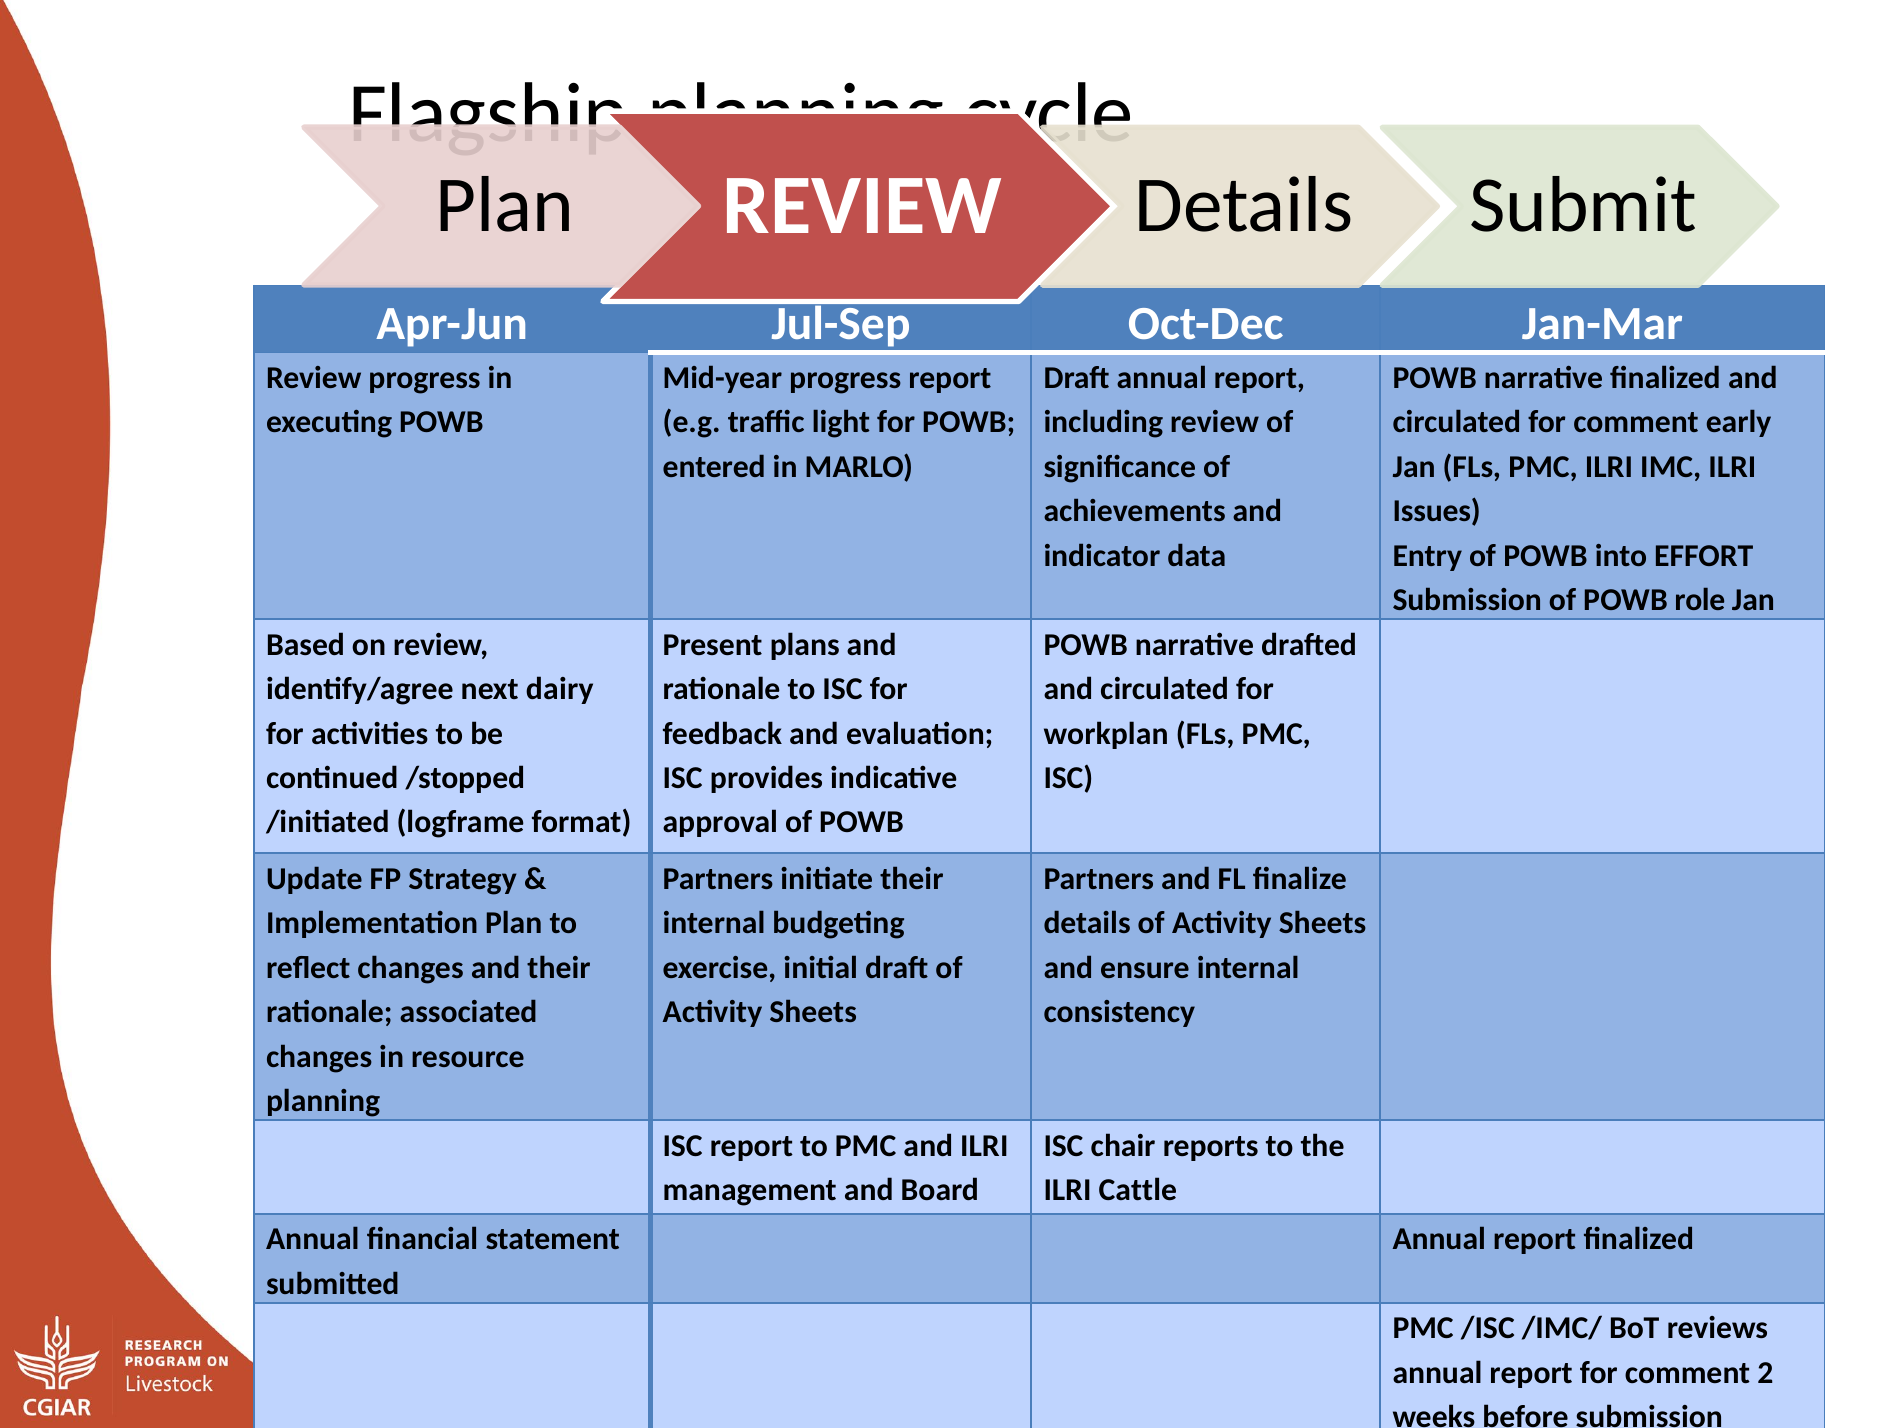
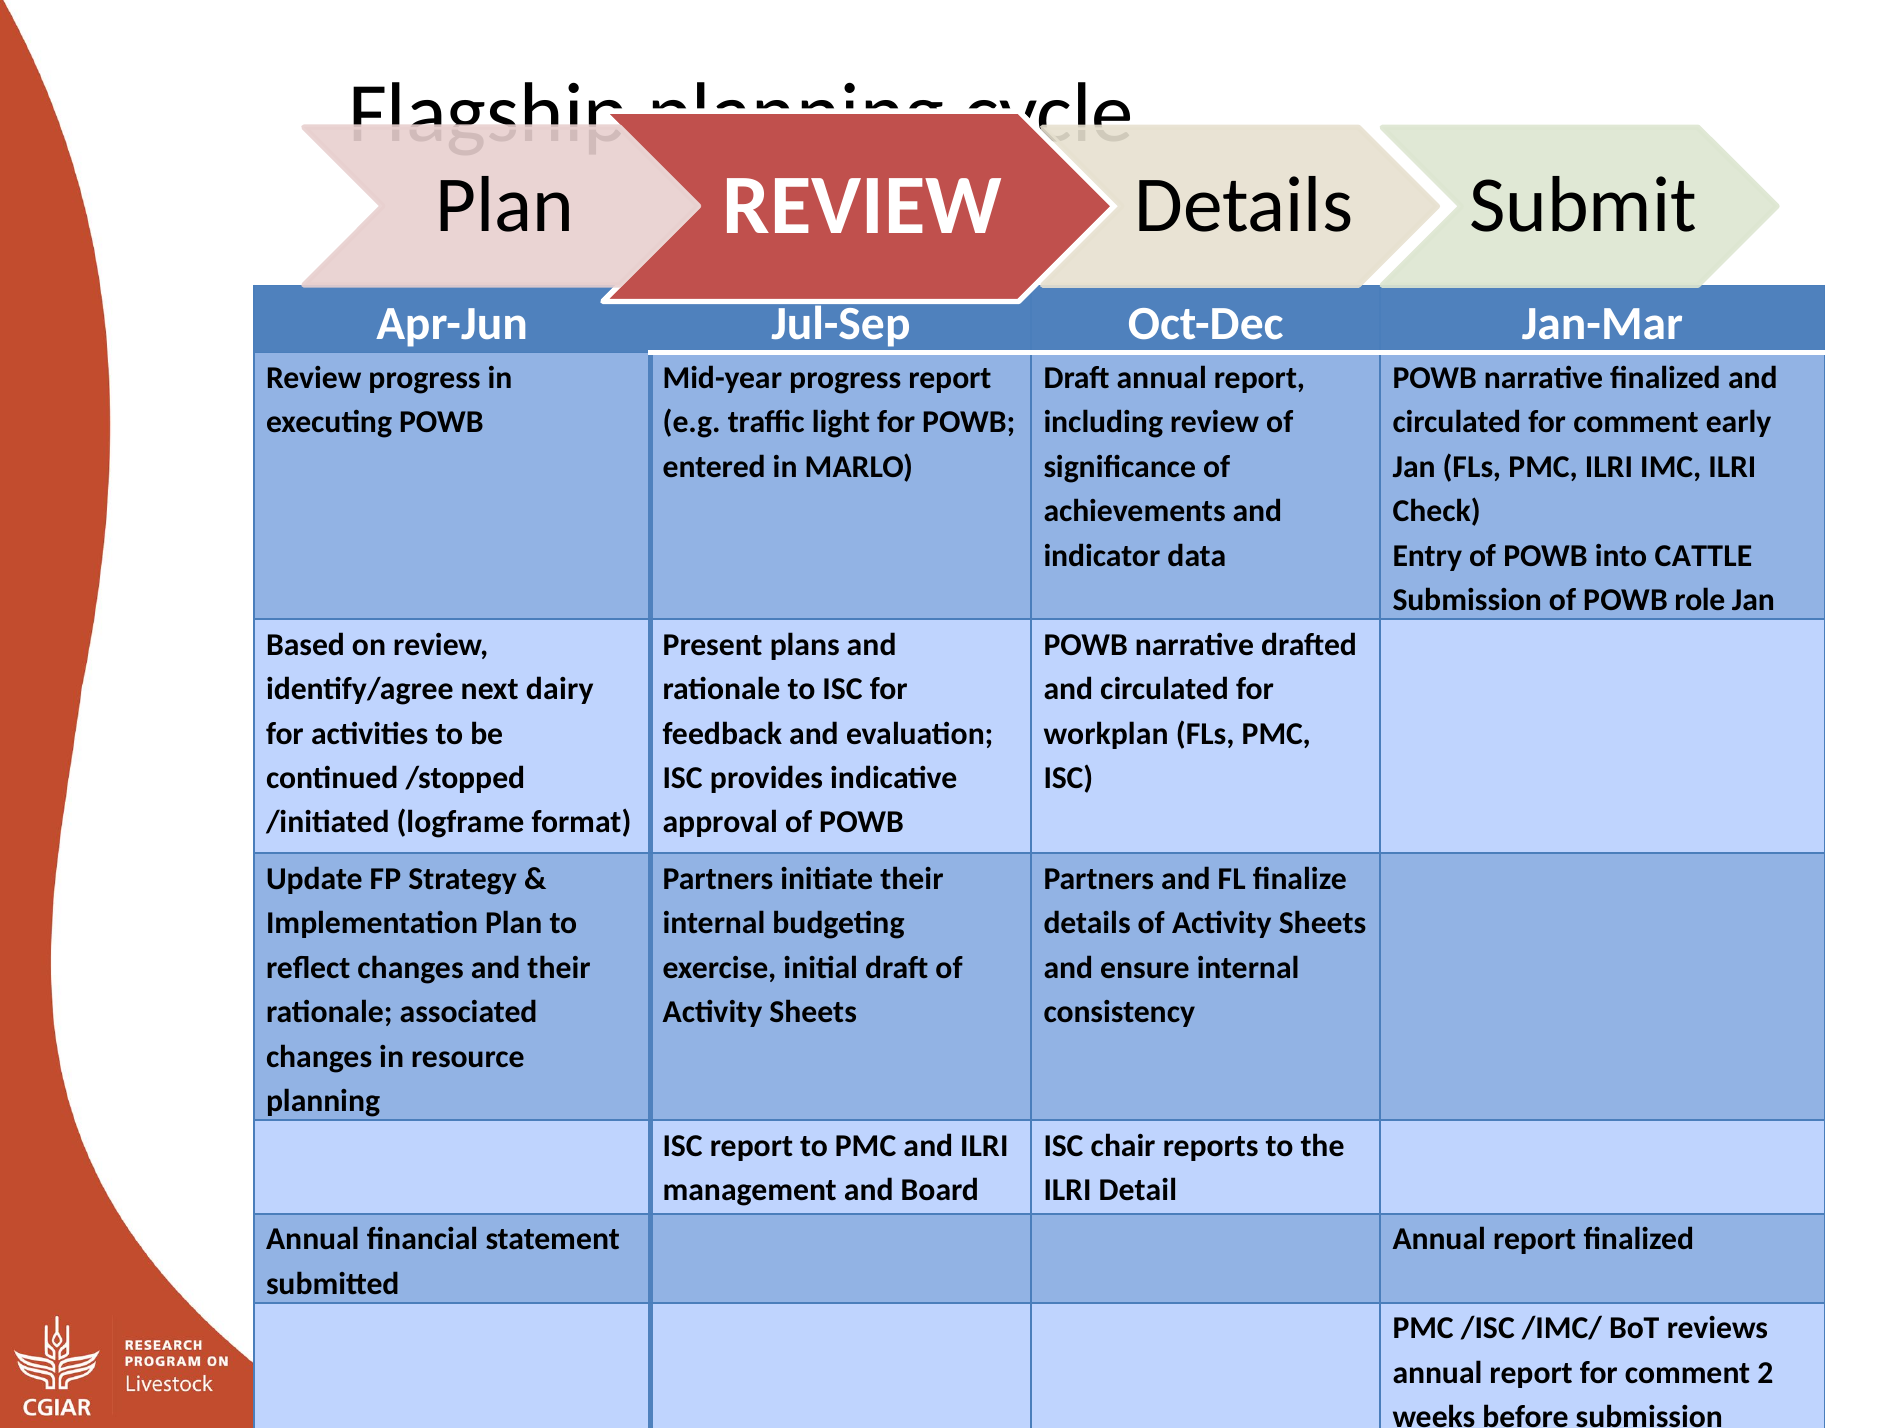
Issues: Issues -> Check
EFFORT: EFFORT -> CATTLE
Cattle: Cattle -> Detail
